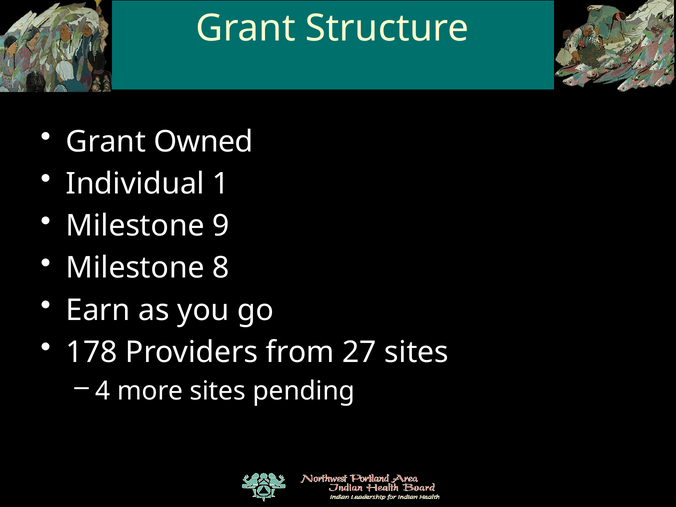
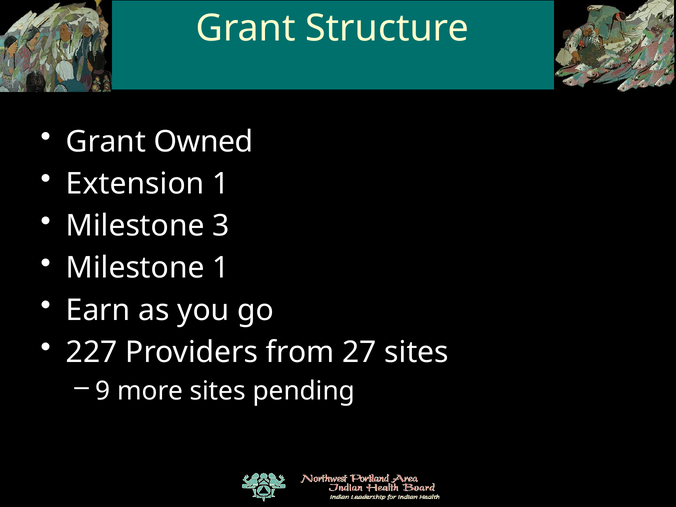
Individual: Individual -> Extension
9: 9 -> 3
Milestone 8: 8 -> 1
178: 178 -> 227
4: 4 -> 9
